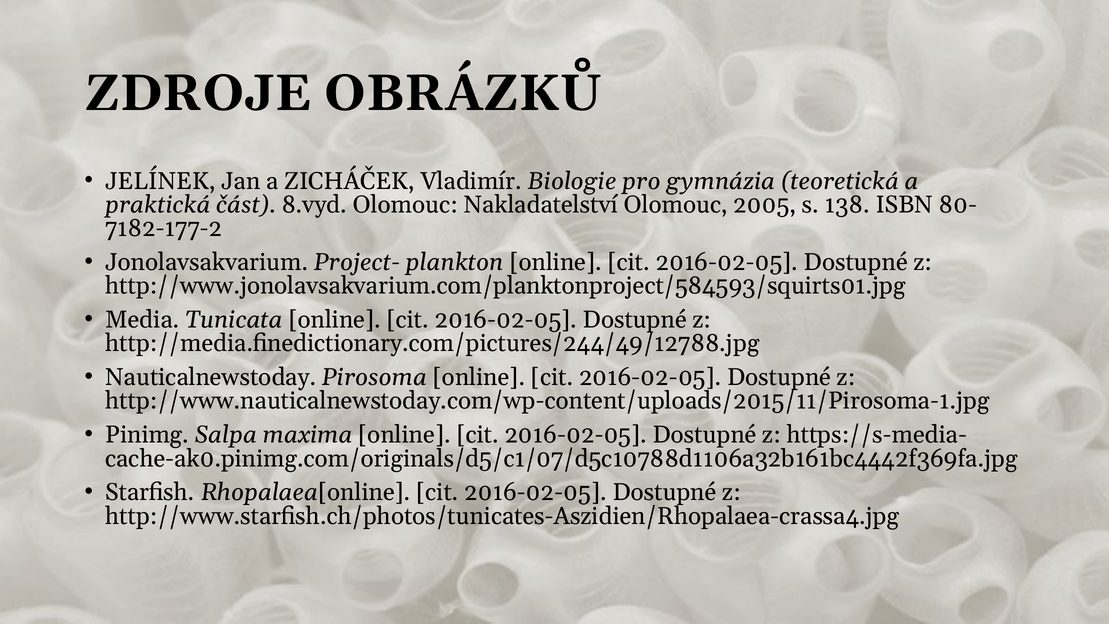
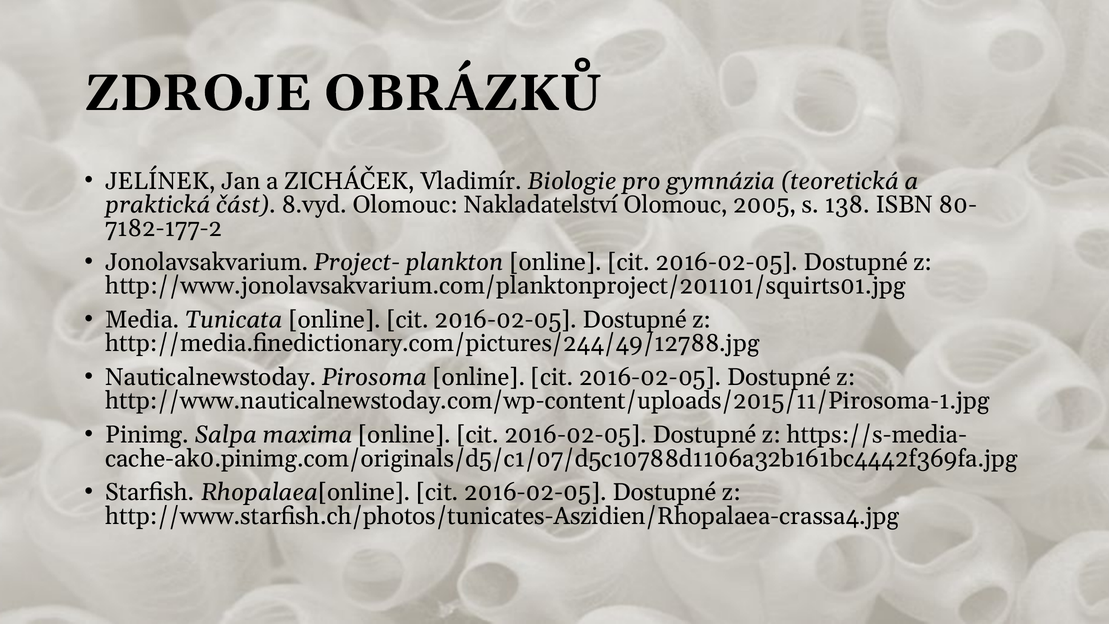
http://www.jonolavsakvarium.com/planktonproject/584593/squirts01.jpg: http://www.jonolavsakvarium.com/planktonproject/584593/squirts01.jpg -> http://www.jonolavsakvarium.com/planktonproject/201101/squirts01.jpg
